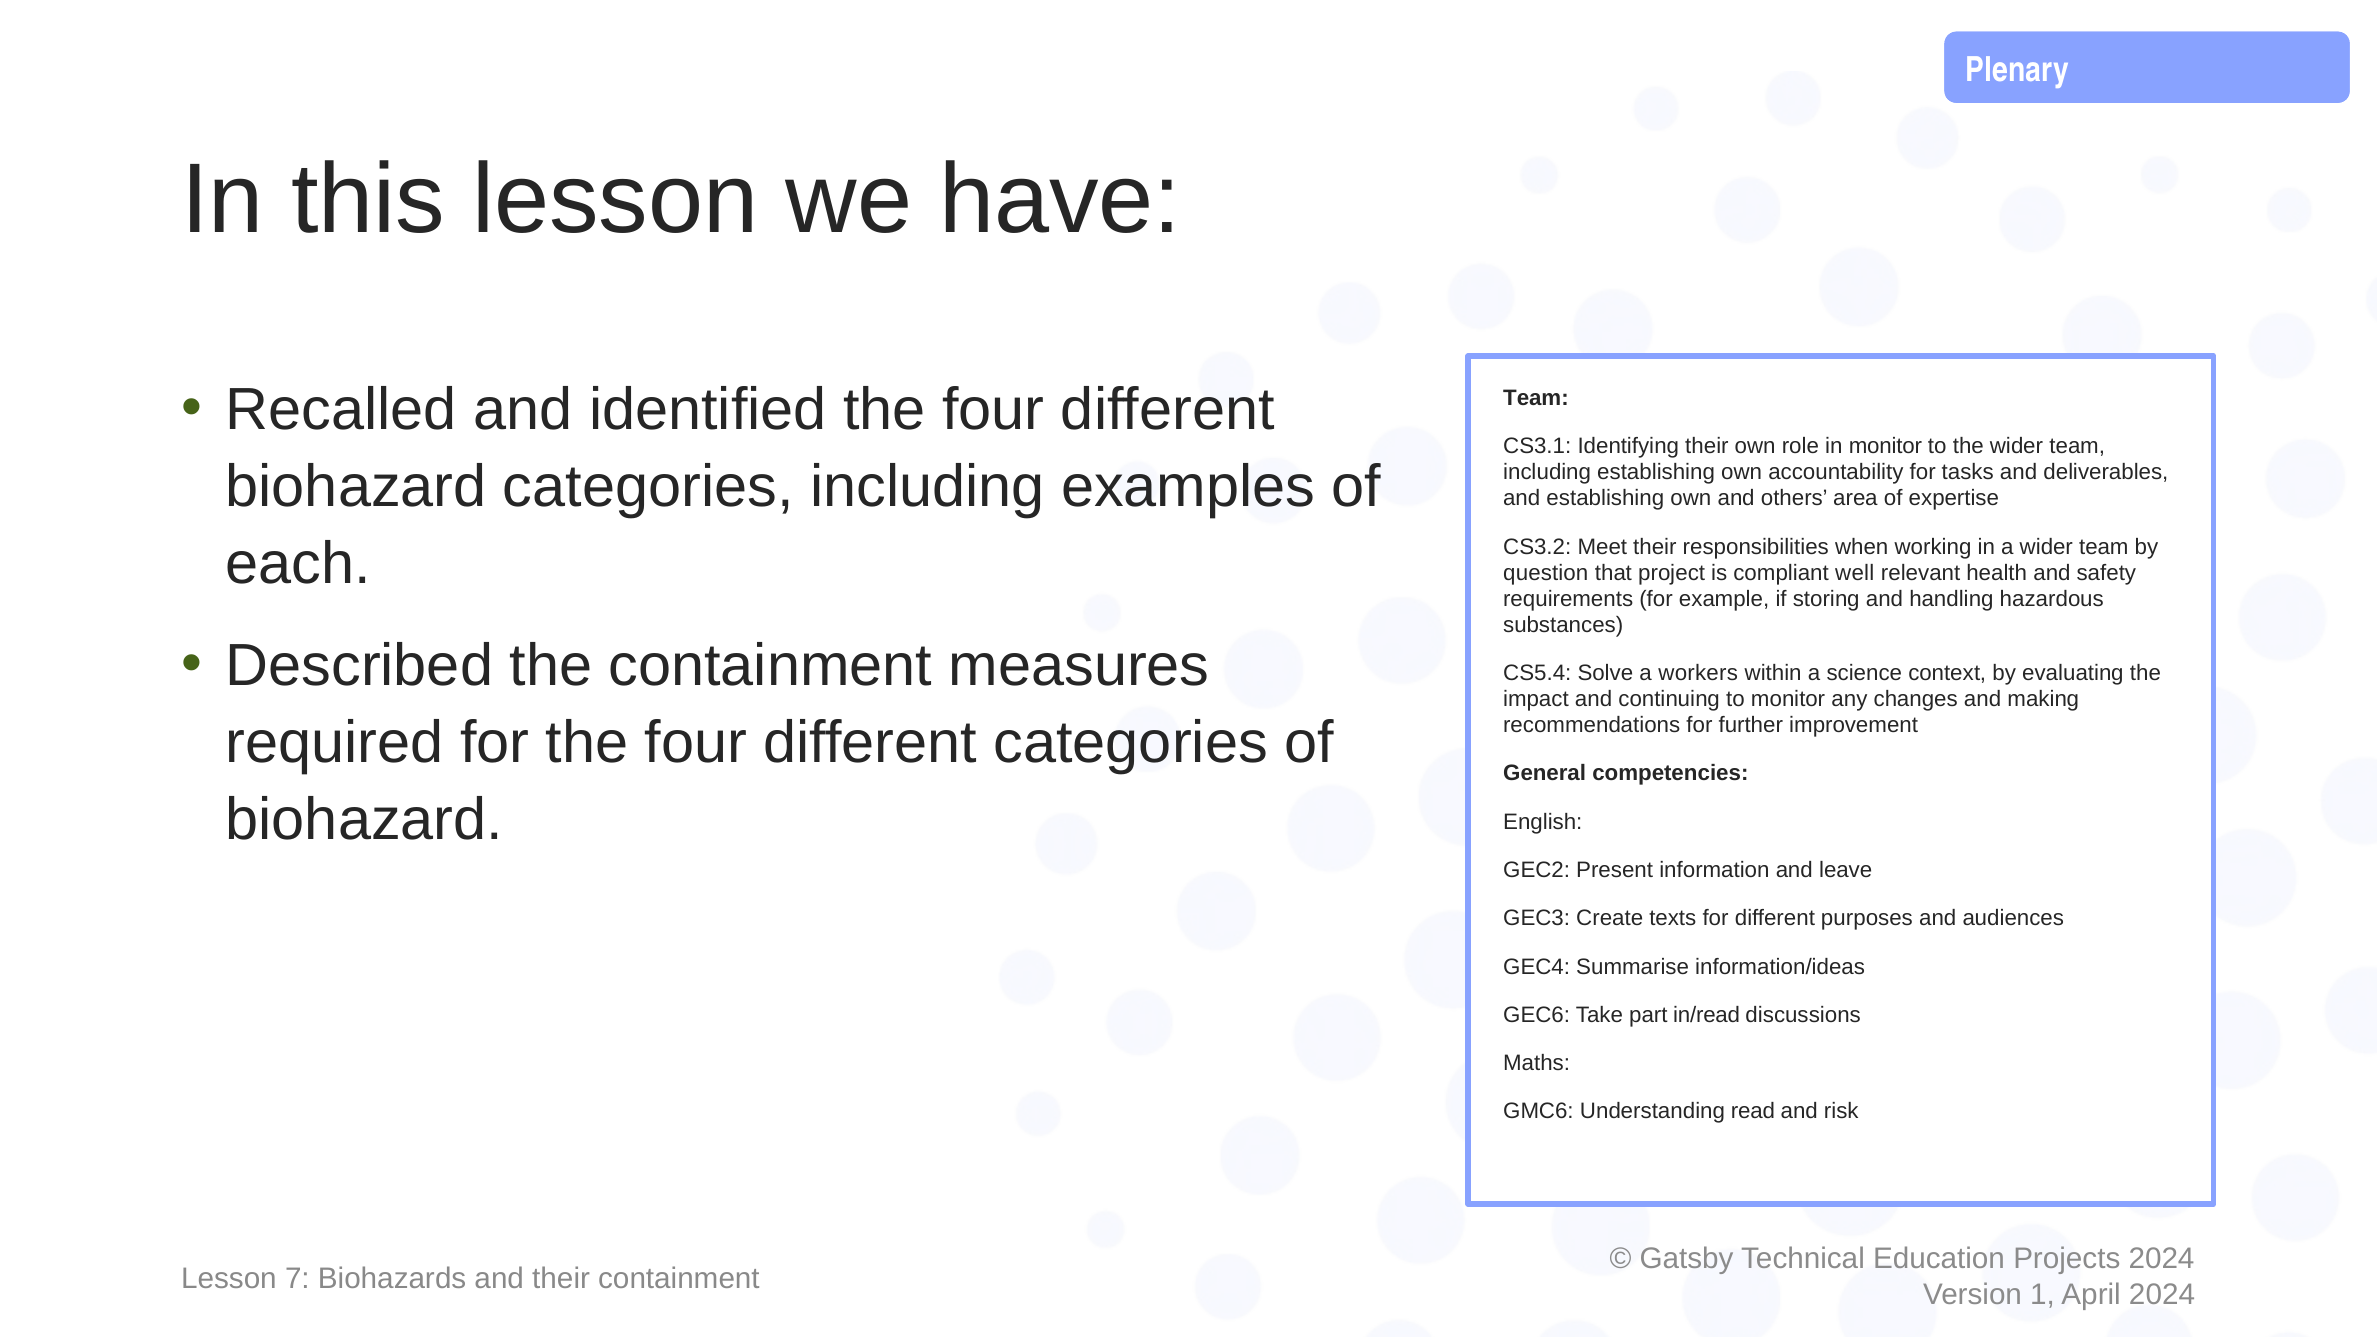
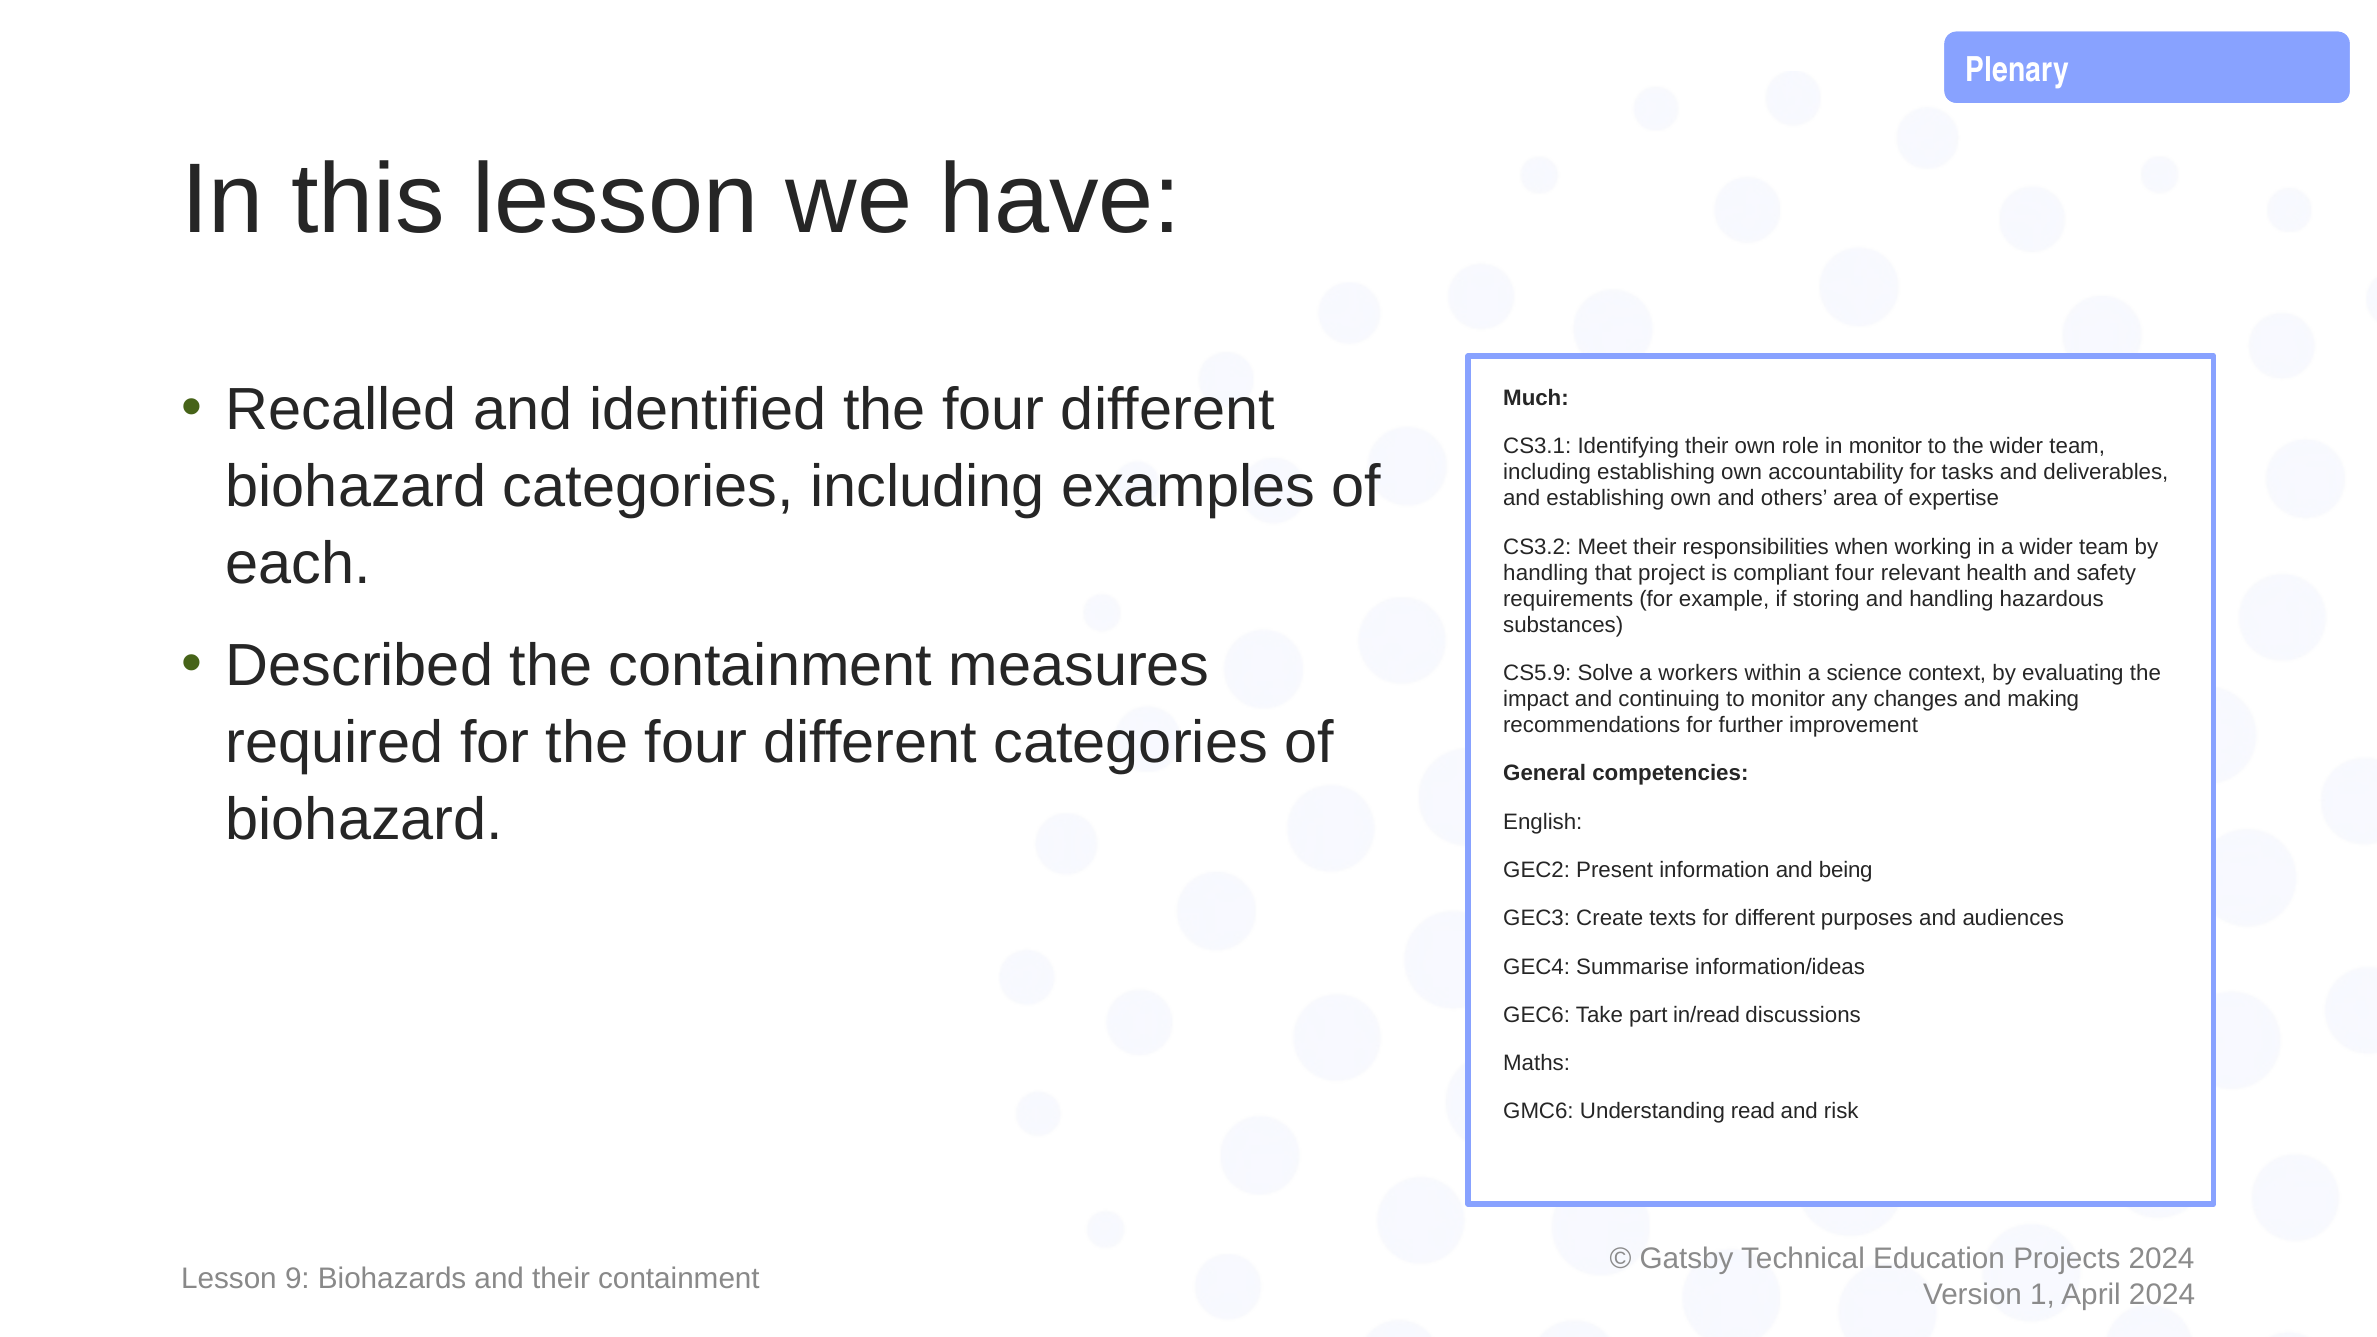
Team at (1536, 398): Team -> Much
question at (1546, 573): question -> handling
compliant well: well -> four
CS5.4: CS5.4 -> CS5.9
leave: leave -> being
7: 7 -> 9
